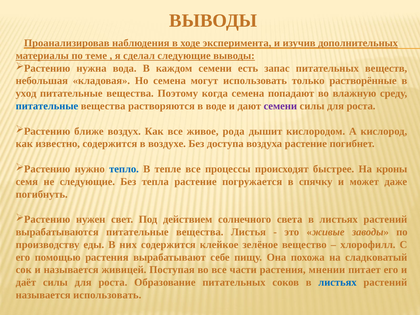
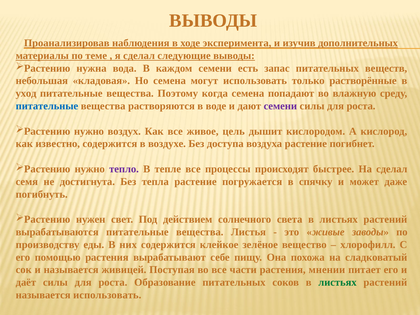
ближе at (89, 131): ближе -> нужно
рода: рода -> цель
тепло colour: blue -> purple
На кроны: кроны -> сделал
не следующие: следующие -> достигнута
листьях at (337, 282) colour: blue -> green
